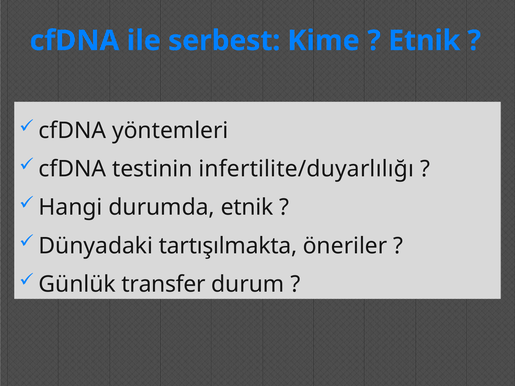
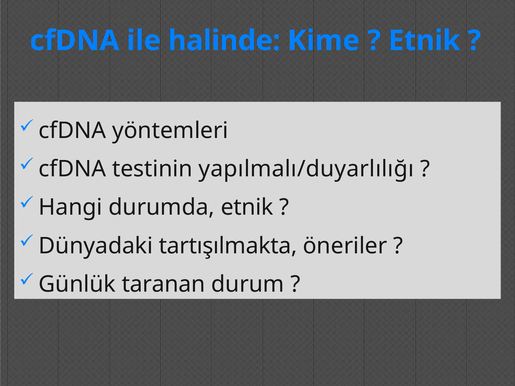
serbest: serbest -> halinde
infertilite/duyarlılığı: infertilite/duyarlılığı -> yapılmalı/duyarlılığı
transfer: transfer -> taranan
